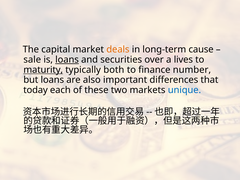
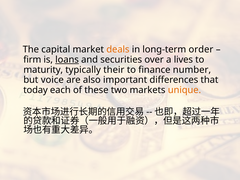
cause: cause -> order
sale: sale -> firm
maturity underline: present -> none
both: both -> their
but loans: loans -> voice
unique colour: blue -> orange
